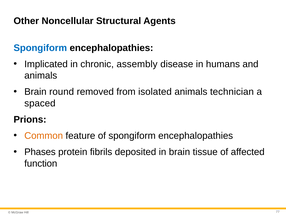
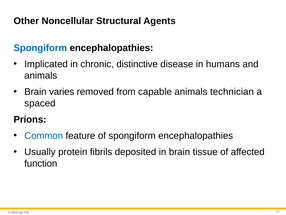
assembly: assembly -> distinctive
round: round -> varies
isolated: isolated -> capable
Common colour: orange -> blue
Phases: Phases -> Usually
